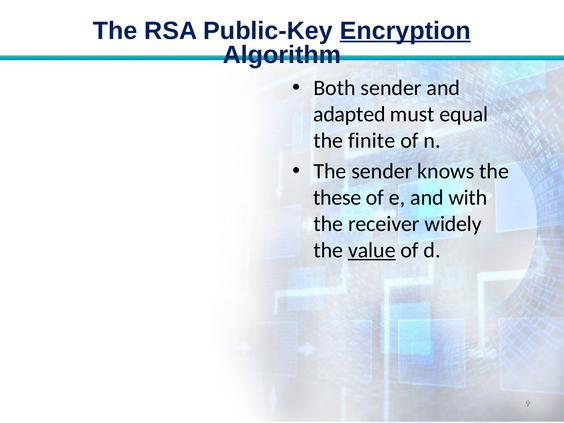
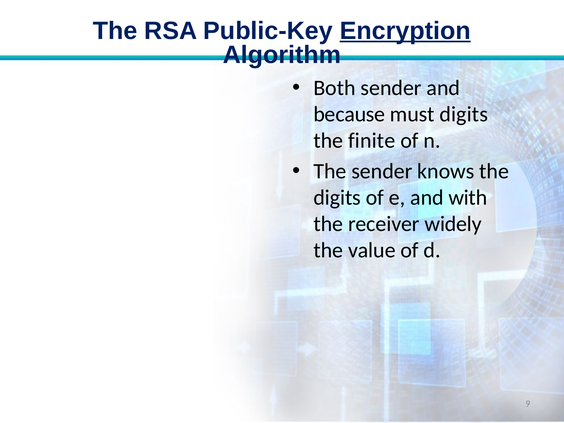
adapted: adapted -> because
must equal: equal -> digits
these at (337, 198): these -> digits
value underline: present -> none
